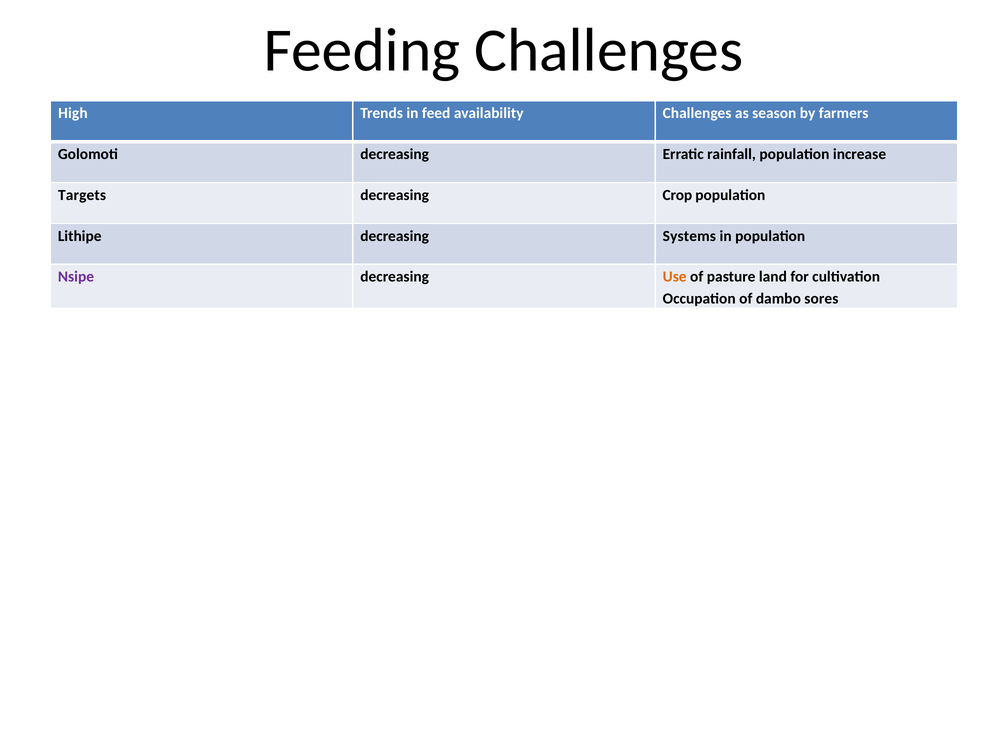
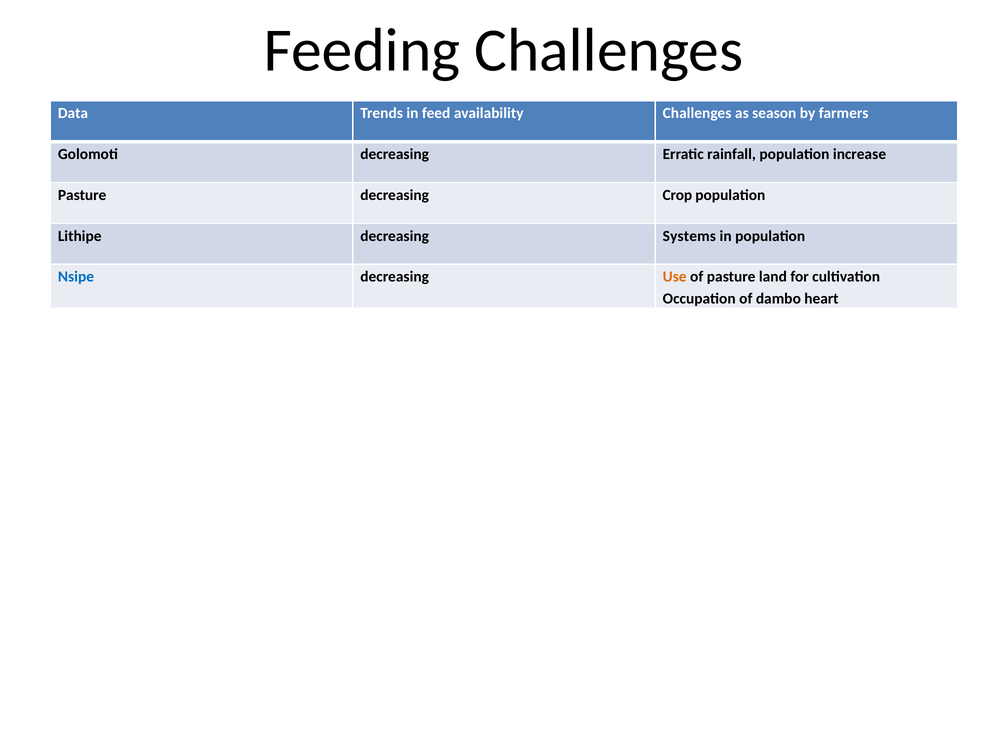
High: High -> Data
Targets at (82, 195): Targets -> Pasture
Nsipe colour: purple -> blue
sores: sores -> heart
